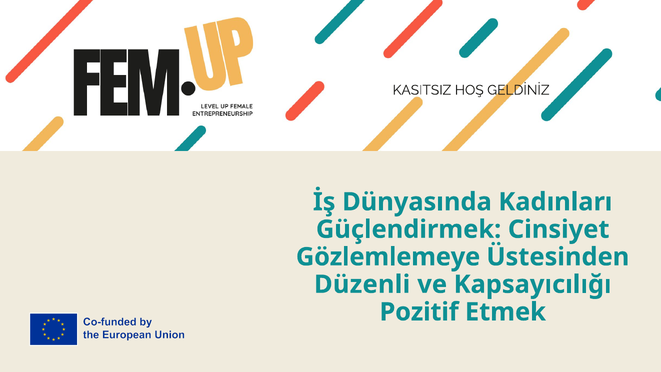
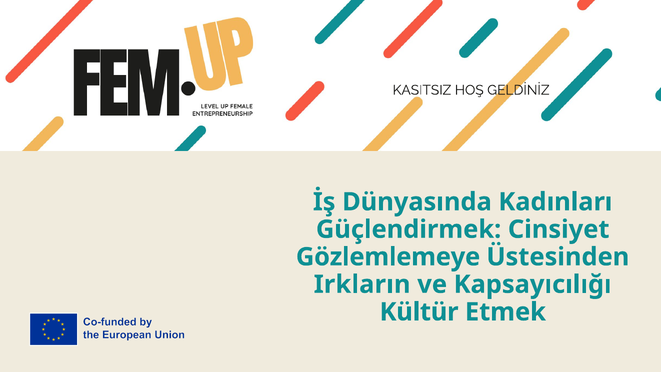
Düzenli: Düzenli -> Irkların
Pozitif: Pozitif -> Kültür
